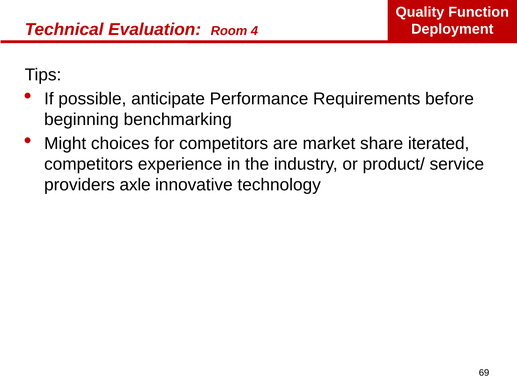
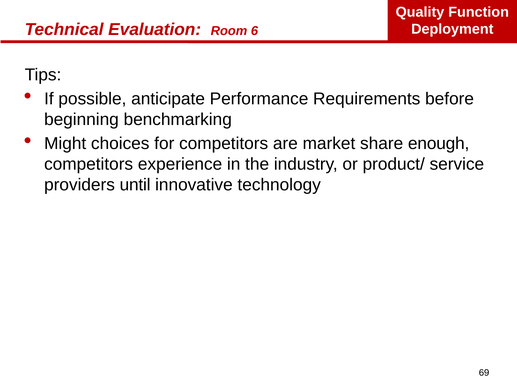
4: 4 -> 6
iterated: iterated -> enough
axle: axle -> until
